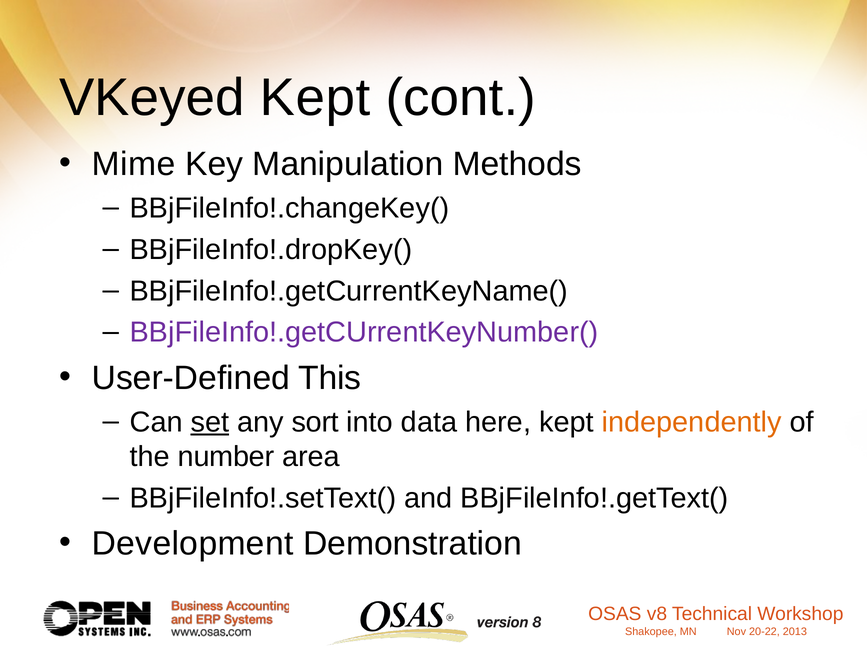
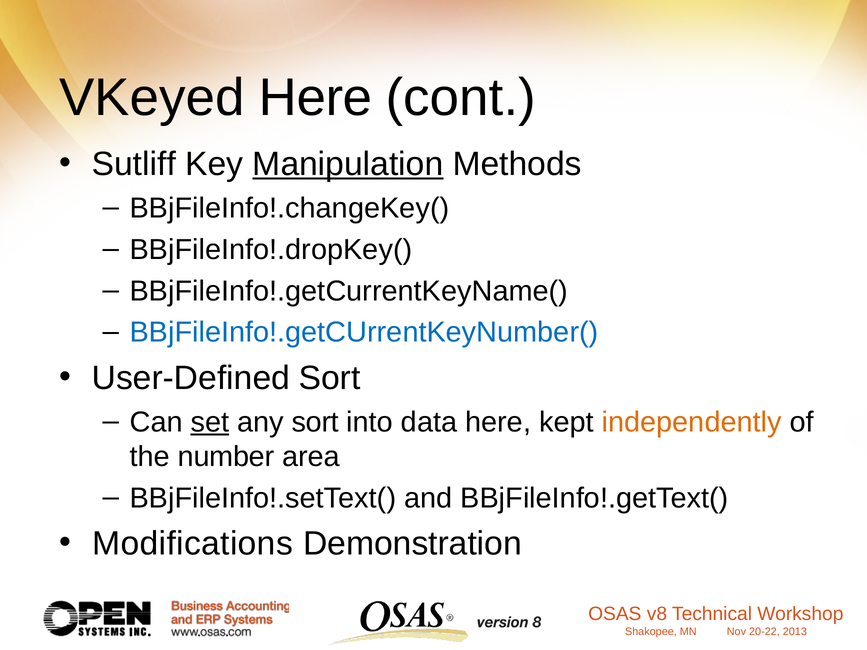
VKeyed Kept: Kept -> Here
Mime: Mime -> Sutliff
Manipulation underline: none -> present
BBjFileInfo!.getCUrrentKeyNumber( colour: purple -> blue
User-Defined This: This -> Sort
Development: Development -> Modifications
